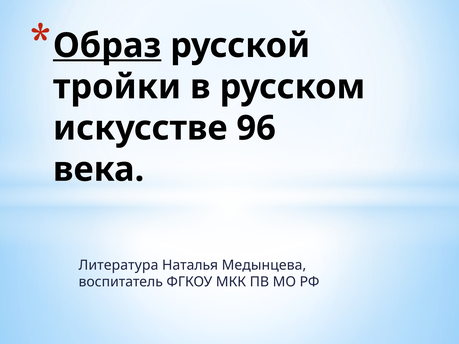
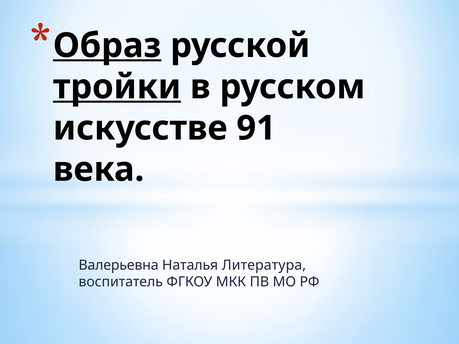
тройки underline: none -> present
96: 96 -> 91
Литература: Литература -> Валерьевна
Медынцева: Медынцева -> Литература
